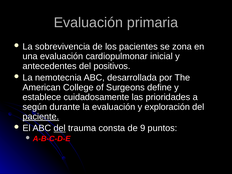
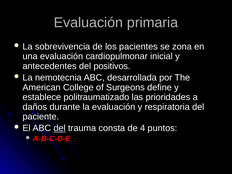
cuidadosamente: cuidadosamente -> politraumatizado
según: según -> daños
exploración: exploración -> respiratoria
paciente underline: present -> none
9: 9 -> 4
